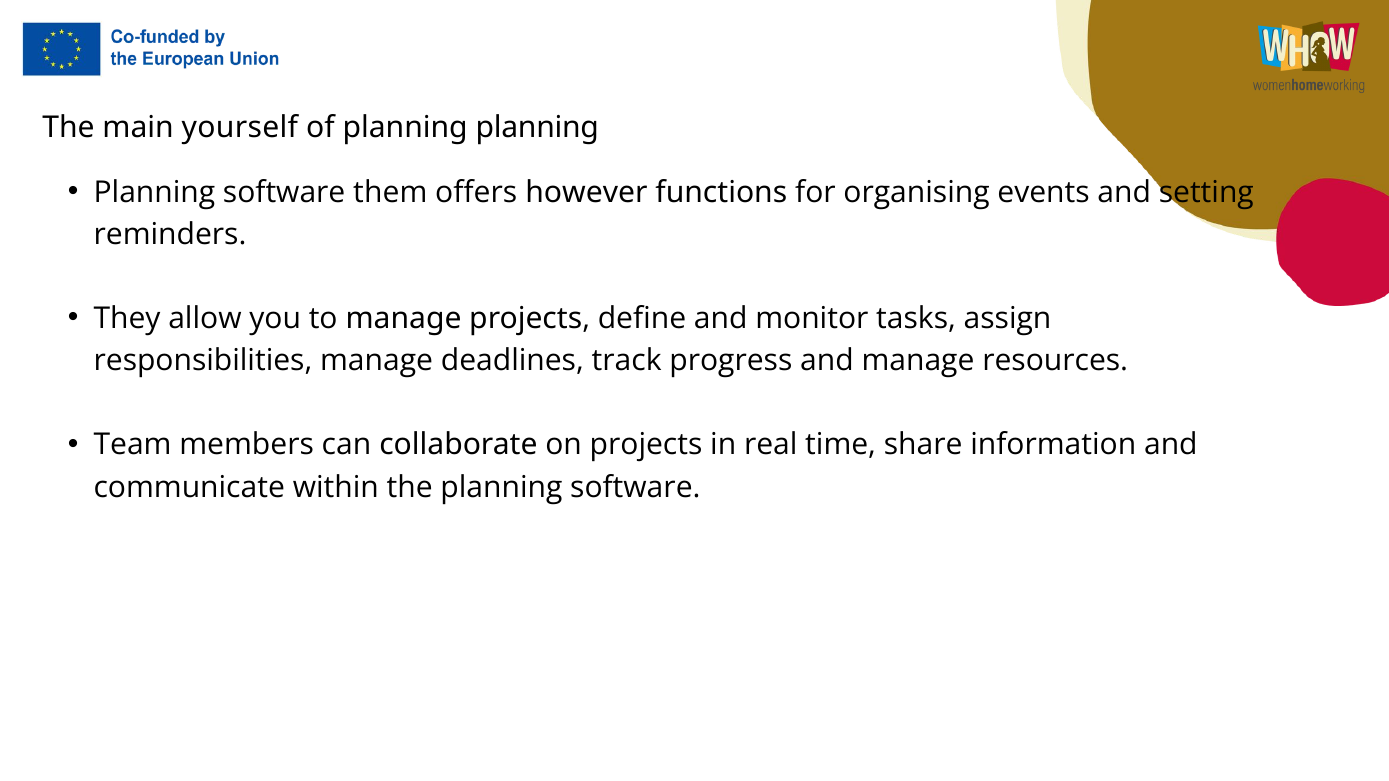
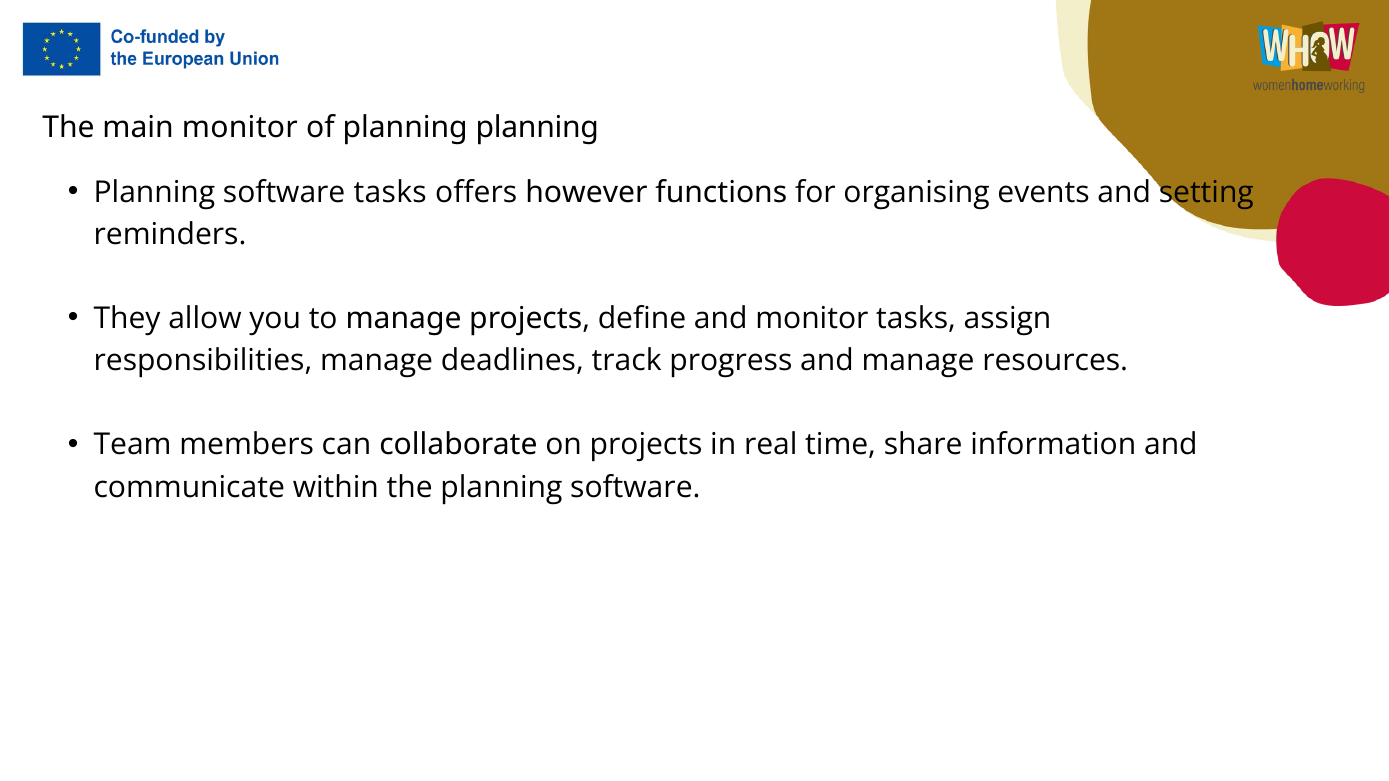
main yourself: yourself -> monitor
software them: them -> tasks
